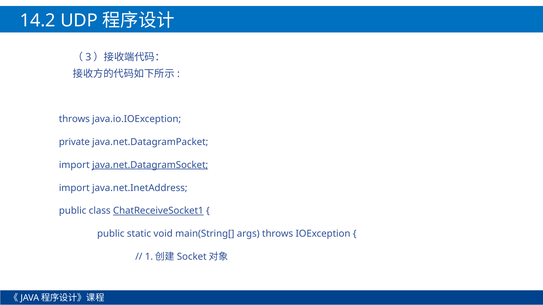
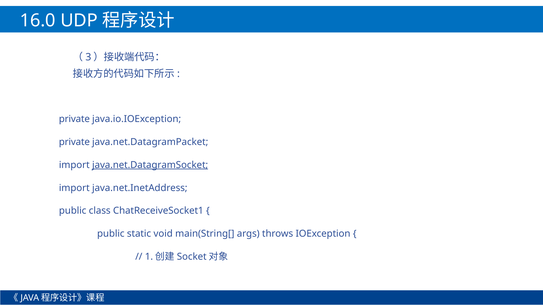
14.2: 14.2 -> 16.0
throws at (74, 119): throws -> private
ChatReceiveSocket1 underline: present -> none
